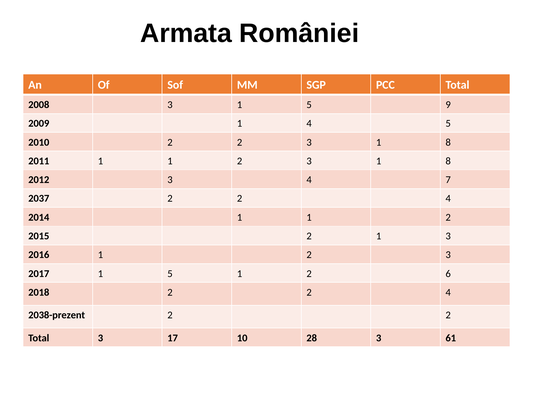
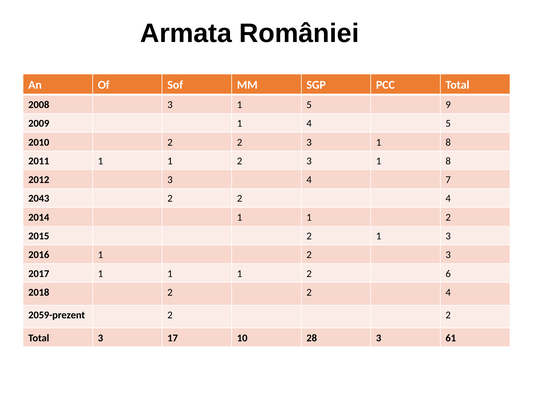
2037: 2037 -> 2043
2017 1 5: 5 -> 1
2038-prezent: 2038-prezent -> 2059-prezent
